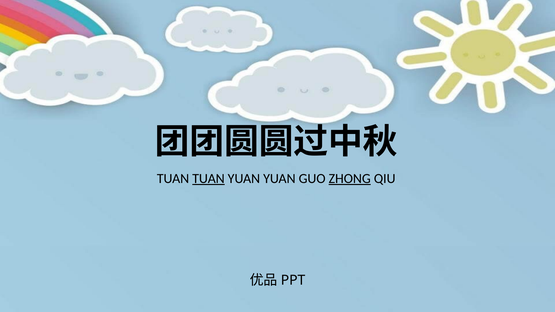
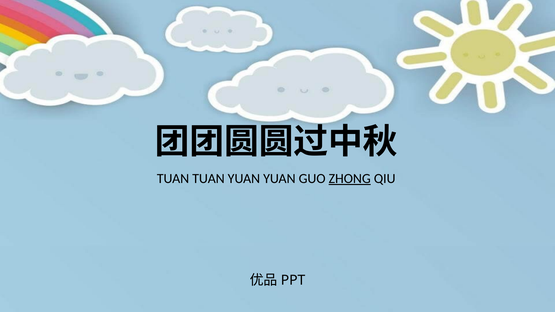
TUAN at (208, 179) underline: present -> none
